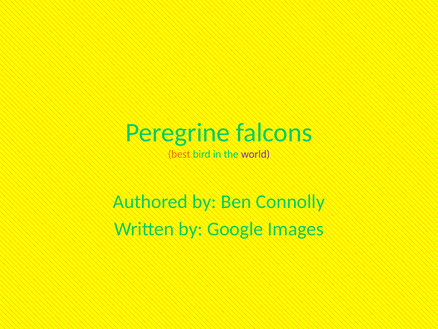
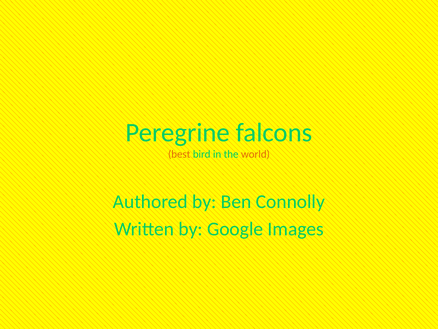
world colour: purple -> orange
